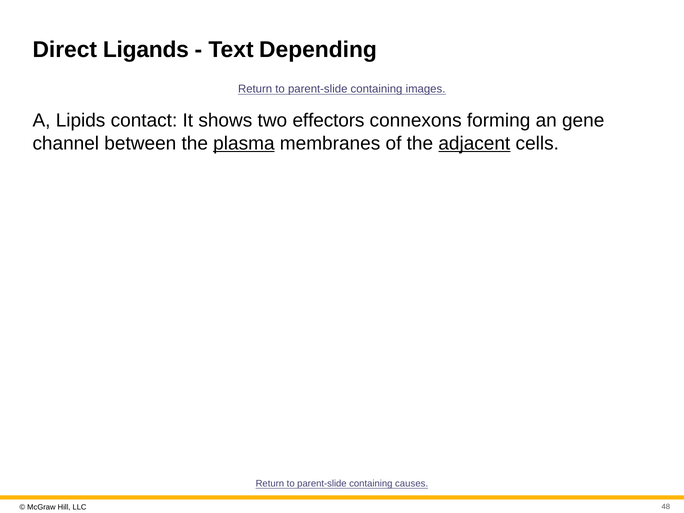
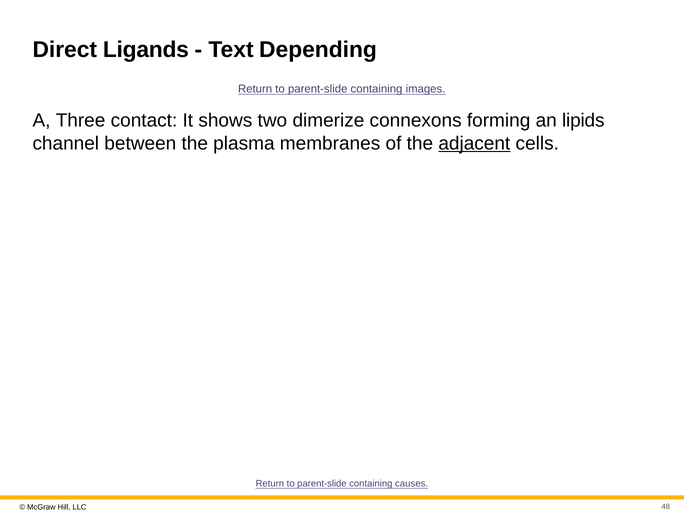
Lipids: Lipids -> Three
effectors: effectors -> dimerize
gene: gene -> lipids
plasma underline: present -> none
